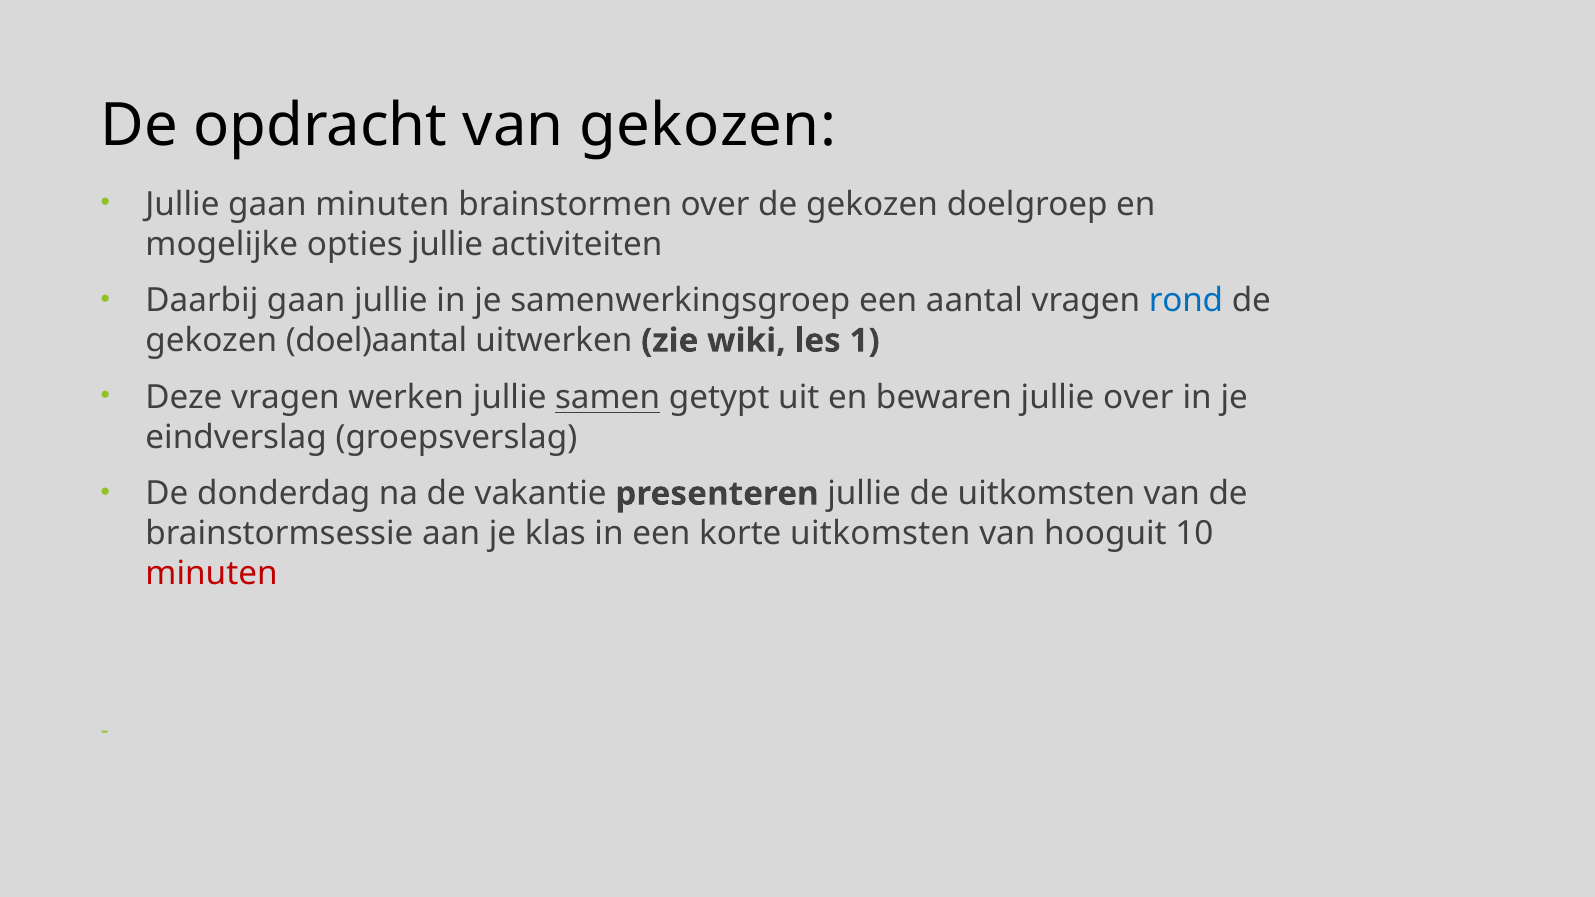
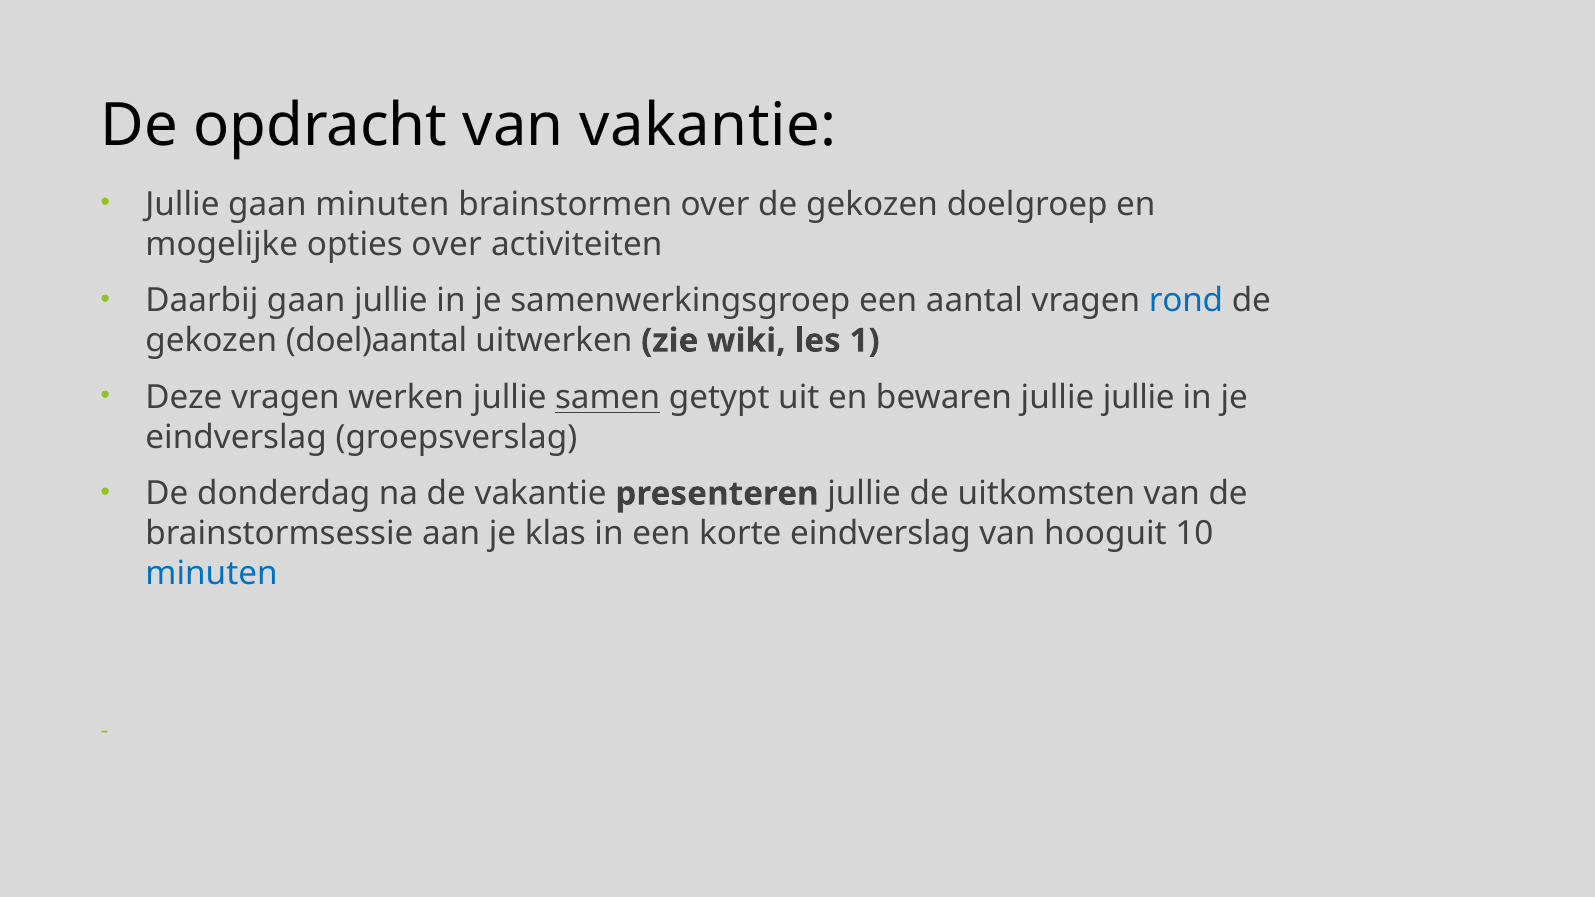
van gekozen: gekozen -> vakantie
opties jullie: jullie -> over
jullie over: over -> jullie
korte uitkomsten: uitkomsten -> eindverslag
minuten at (212, 574) colour: red -> blue
